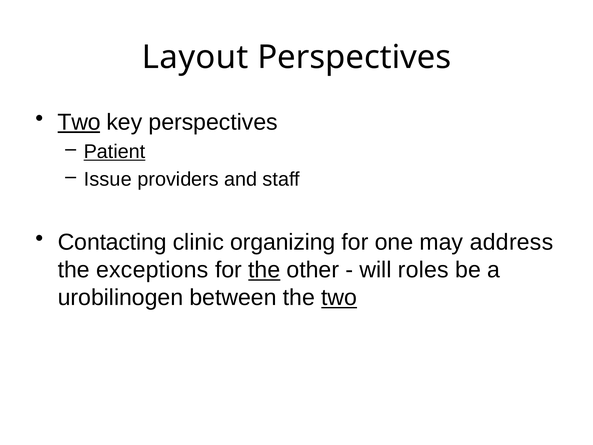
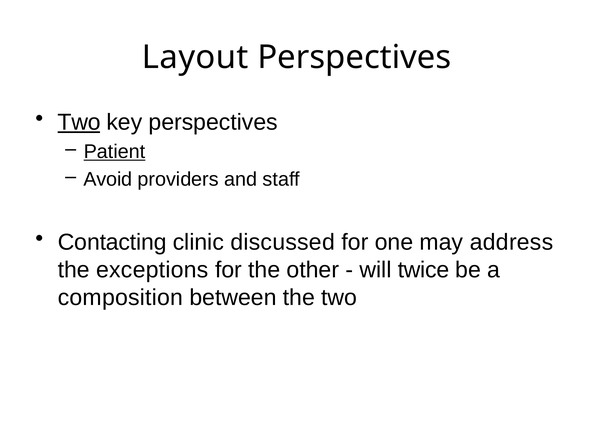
Issue: Issue -> Avoid
organizing: organizing -> discussed
the at (264, 270) underline: present -> none
roles: roles -> twice
urobilinogen: urobilinogen -> composition
two at (339, 298) underline: present -> none
